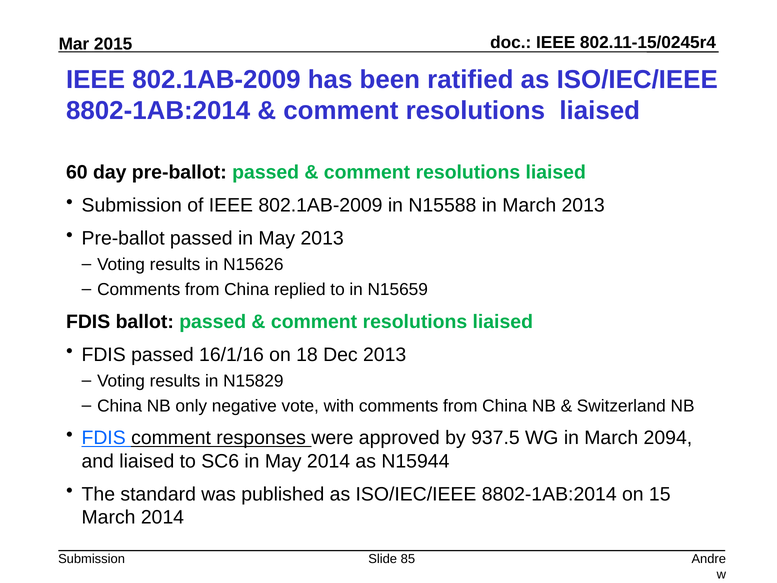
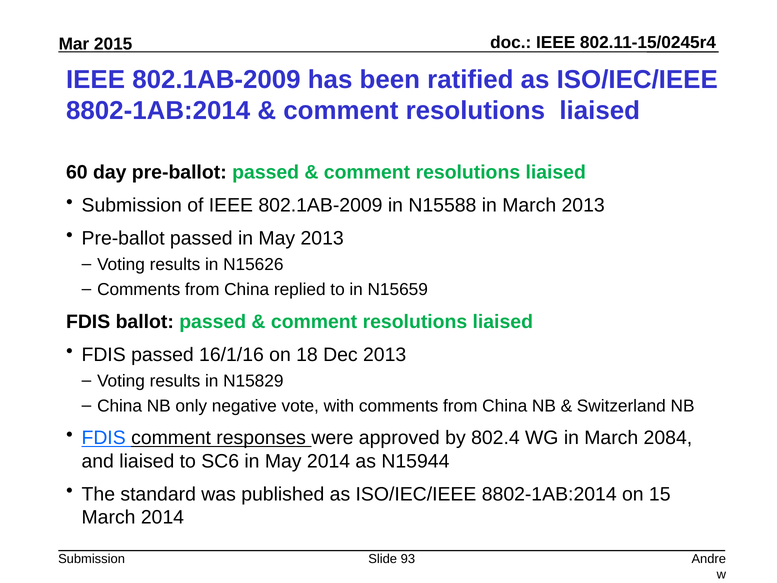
937.5: 937.5 -> 802.4
2094: 2094 -> 2084
85: 85 -> 93
